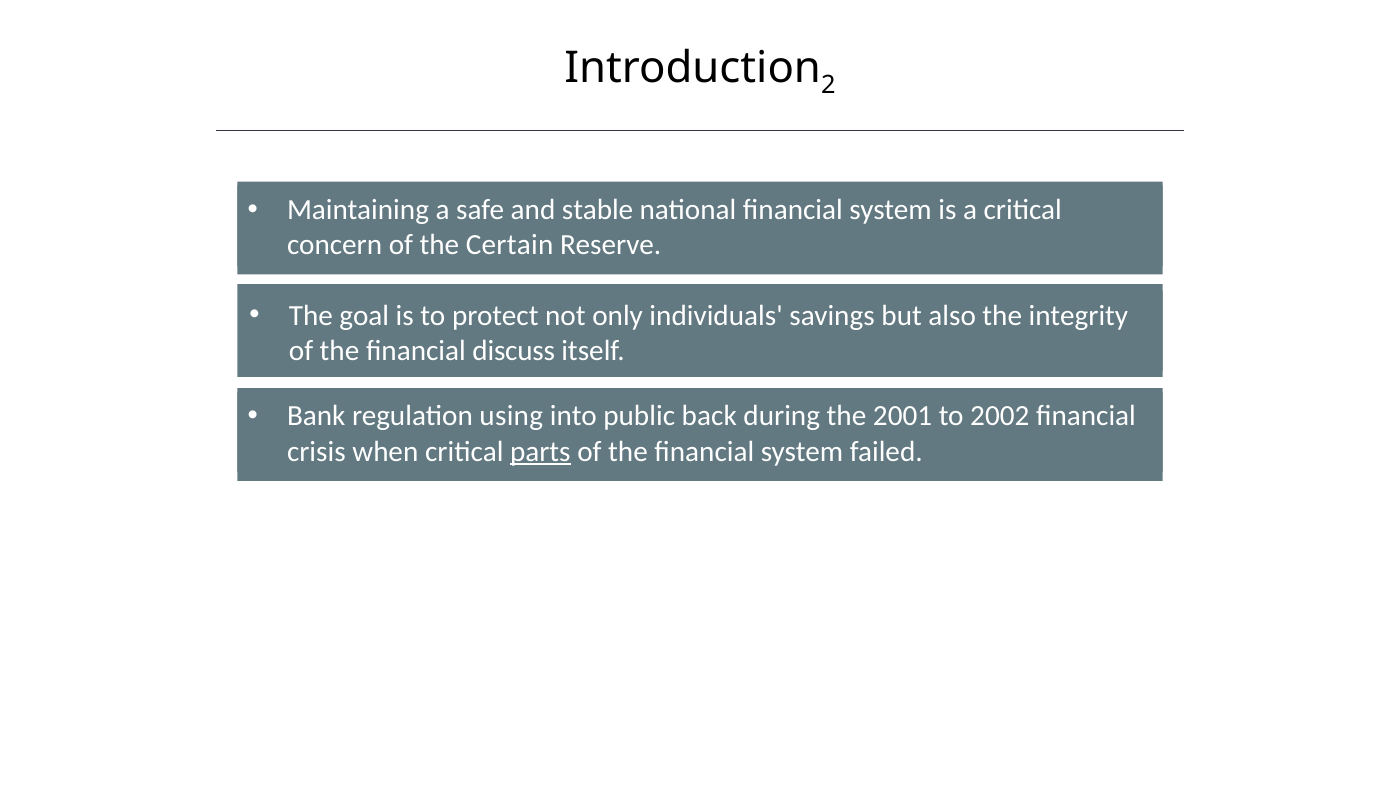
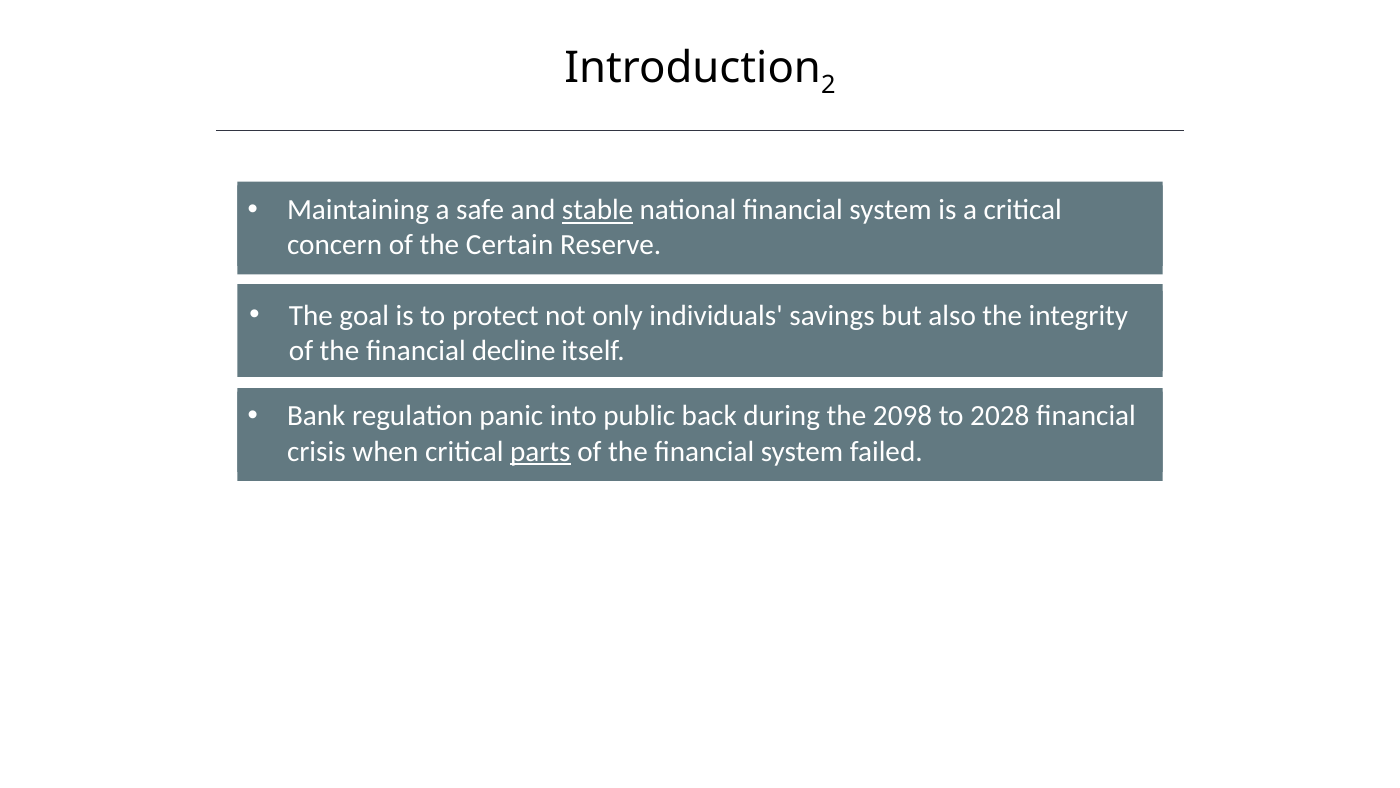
stable underline: none -> present
discuss: discuss -> decline
using: using -> panic
2001: 2001 -> 2098
2002: 2002 -> 2028
